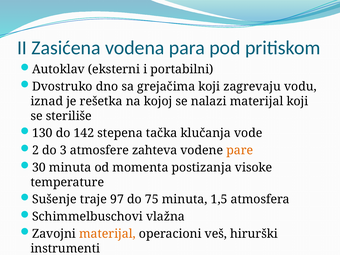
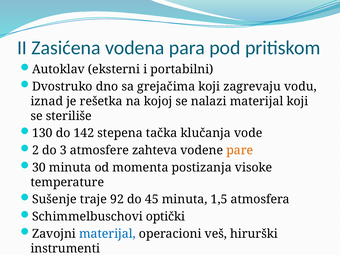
97: 97 -> 92
75: 75 -> 45
vlažna: vlažna -> optički
materijal at (107, 234) colour: orange -> blue
